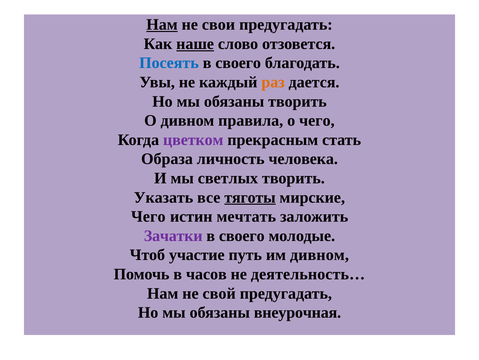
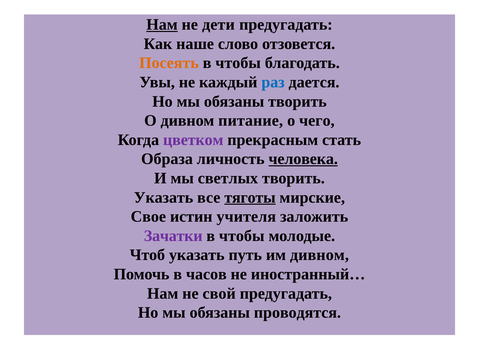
свои: свои -> дети
наше underline: present -> none
Посеять colour: blue -> orange
своего at (238, 63): своего -> чтобы
раз colour: orange -> blue
правила: правила -> питание
человека underline: none -> present
Чего at (148, 216): Чего -> Свое
мечтать: мечтать -> учителя
своего at (242, 235): своего -> чтобы
Чтоб участие: участие -> указать
деятельность…: деятельность… -> иностранный…
внеурочная: внеурочная -> проводятся
